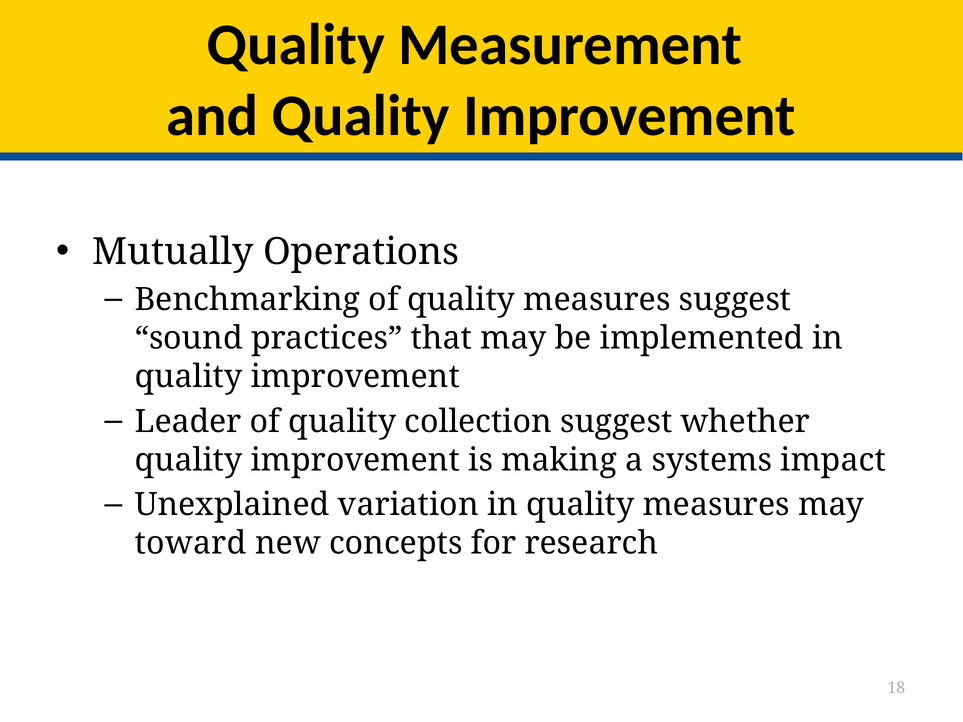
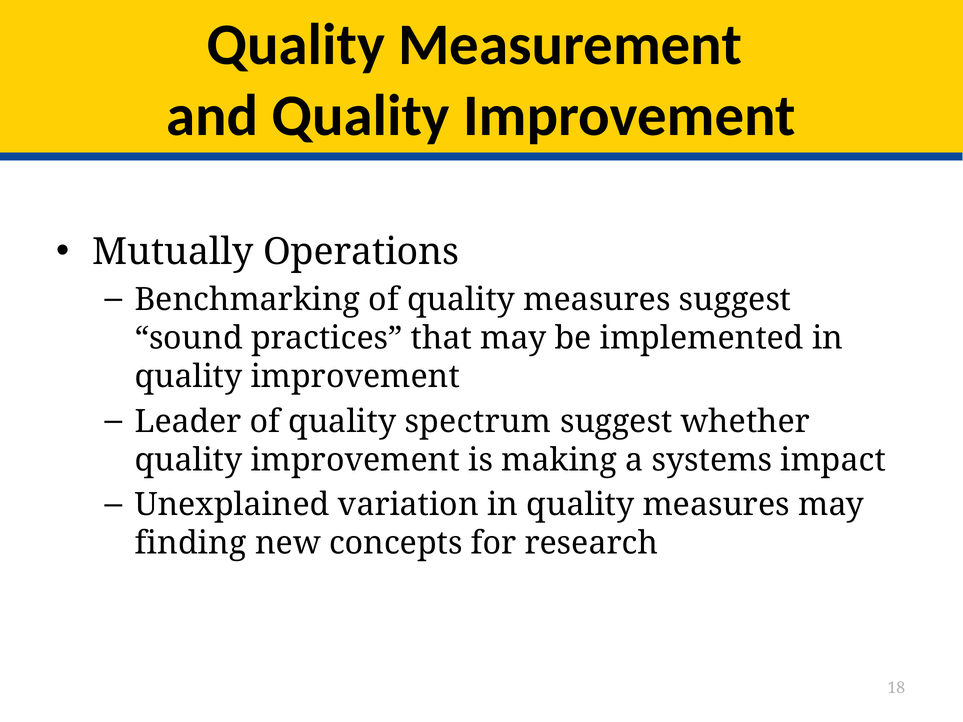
collection: collection -> spectrum
toward: toward -> finding
